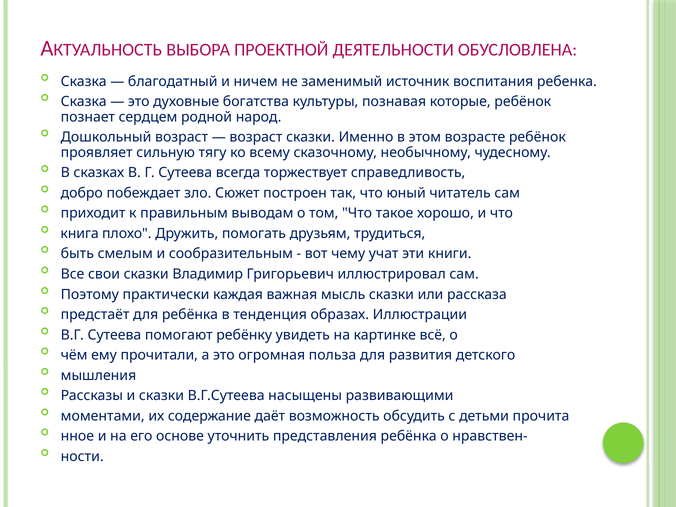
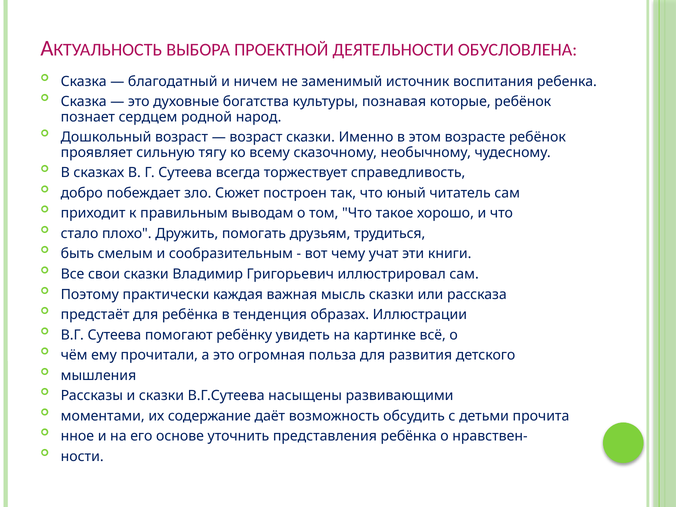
книга: книга -> стало
